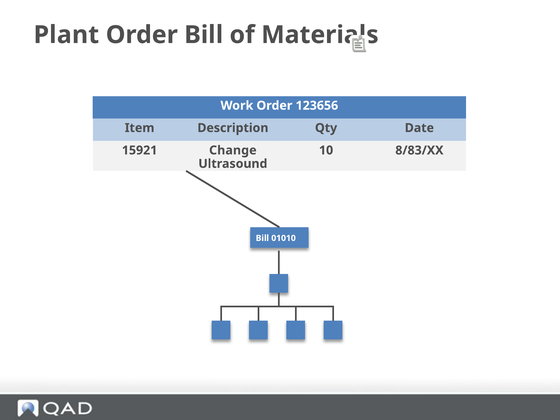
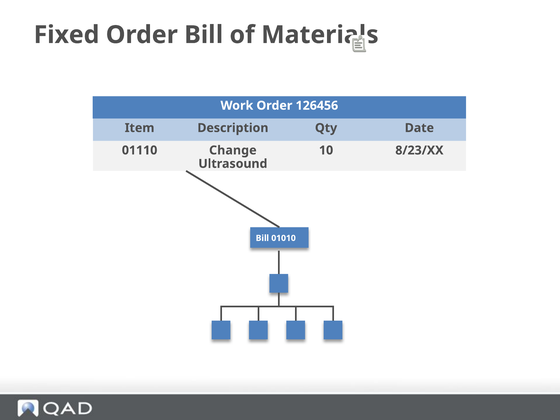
Plant: Plant -> Fixed
123656: 123656 -> 126456
15921: 15921 -> 01110
8/83/XX: 8/83/XX -> 8/23/XX
